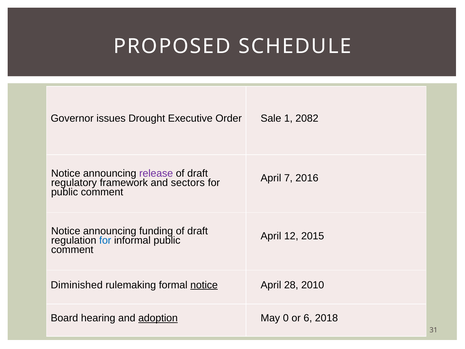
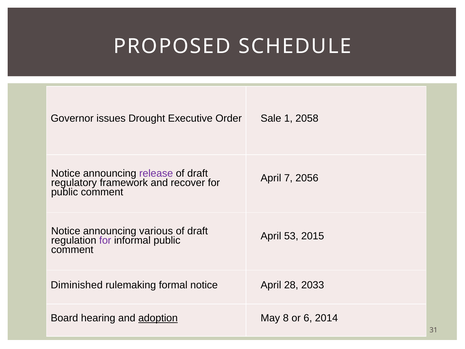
2082: 2082 -> 2058
2016: 2016 -> 2056
sectors: sectors -> recover
funding: funding -> various
12: 12 -> 53
for at (105, 240) colour: blue -> purple
notice at (204, 285) underline: present -> none
2010: 2010 -> 2033
0: 0 -> 8
2018: 2018 -> 2014
